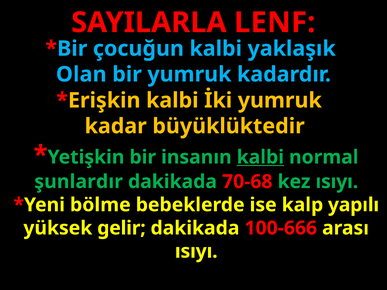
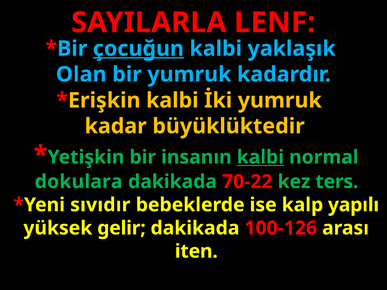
çocuğun underline: none -> present
şunlardır: şunlardır -> dokulara
70-68: 70-68 -> 70-22
kez ısıyı: ısıyı -> ters
bölme: bölme -> sıvıdır
100-666: 100-666 -> 100-126
ısıyı at (196, 251): ısıyı -> iten
